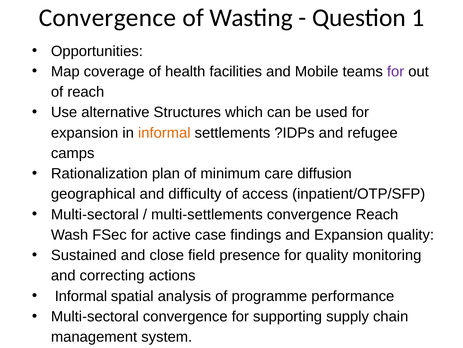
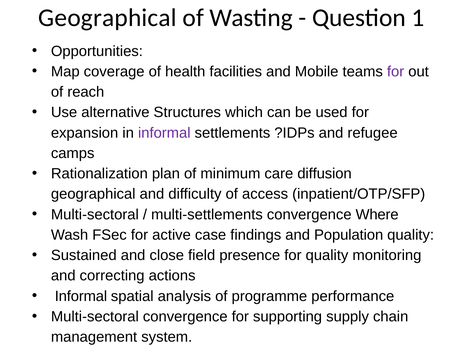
Convergence at (107, 18): Convergence -> Geographical
informal at (164, 133) colour: orange -> purple
convergence Reach: Reach -> Where
and Expansion: Expansion -> Population
